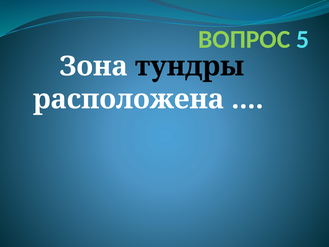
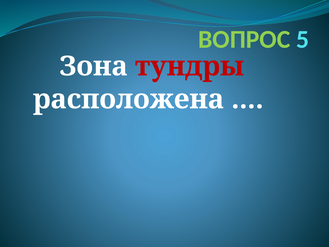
тундры colour: black -> red
